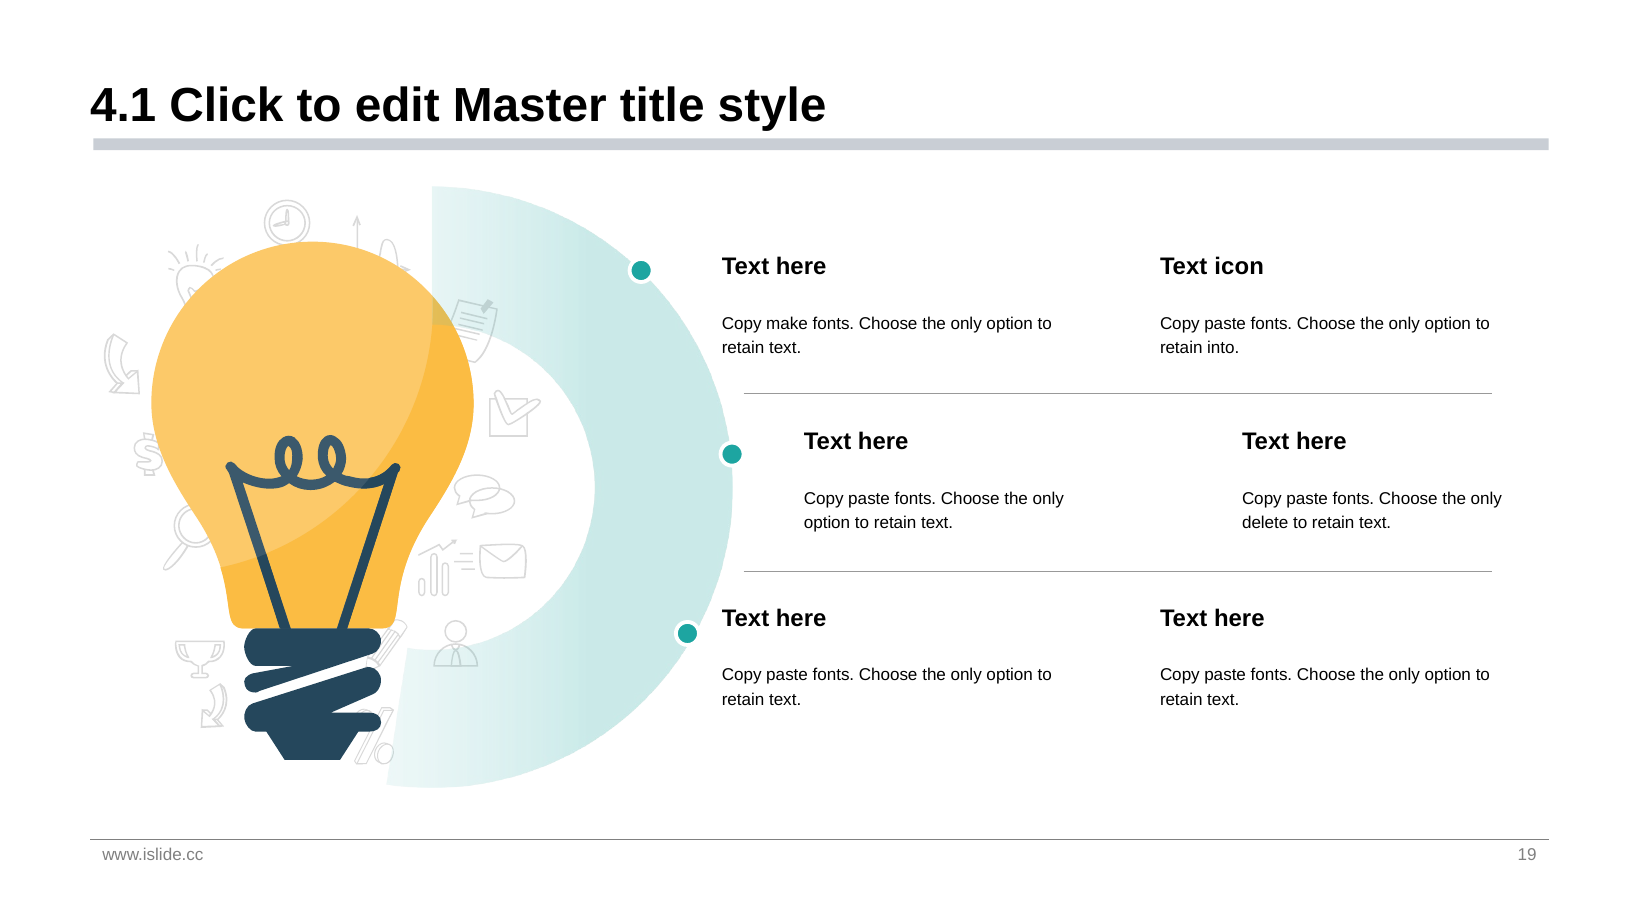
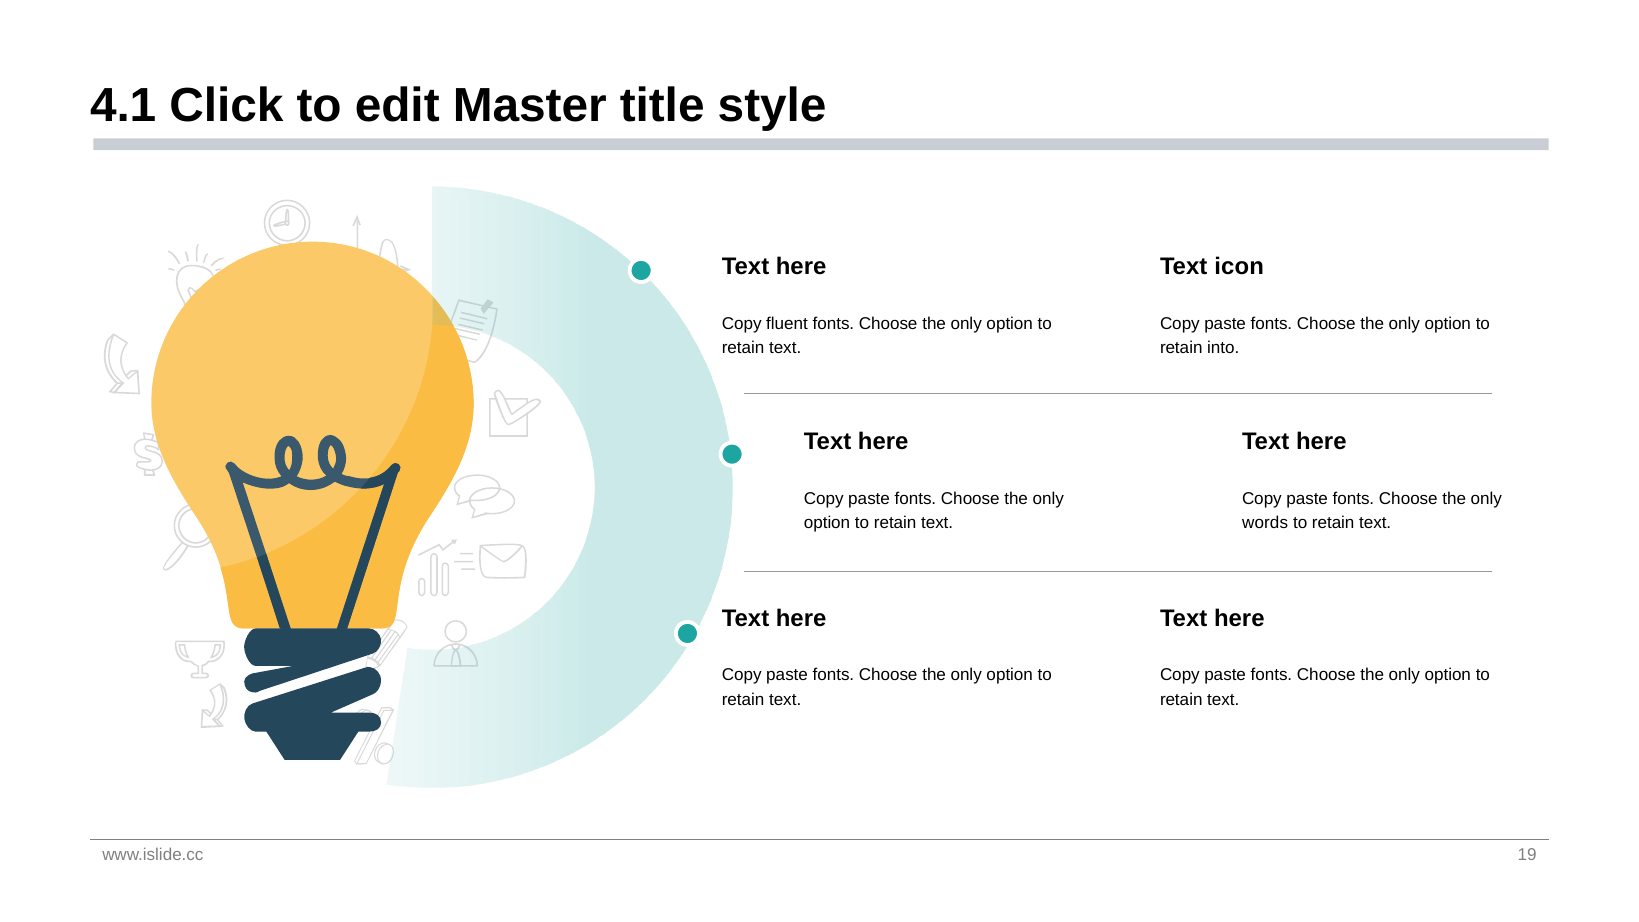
make: make -> fluent
delete: delete -> words
